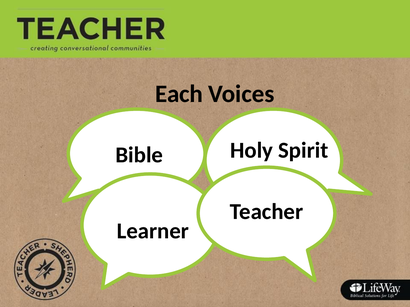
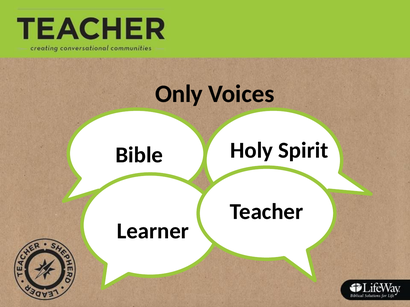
Each: Each -> Only
